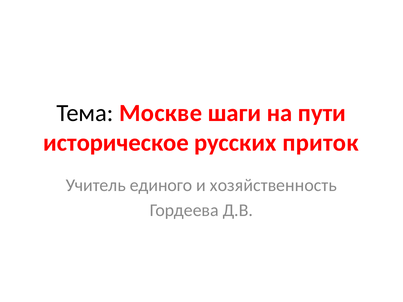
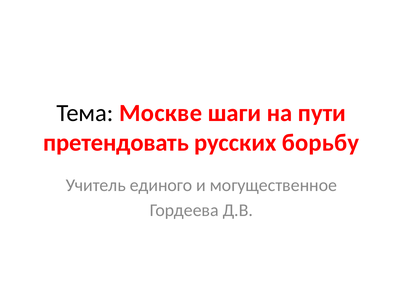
историческое: историческое -> претендовать
приток: приток -> борьбу
хозяйственность: хозяйственность -> могущественное
